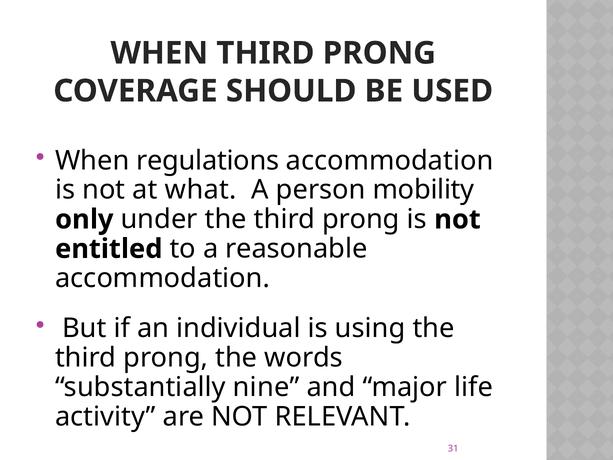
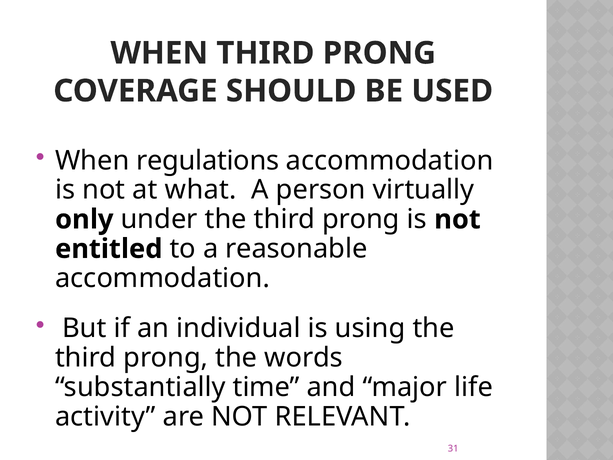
mobility: mobility -> virtually
nine: nine -> time
